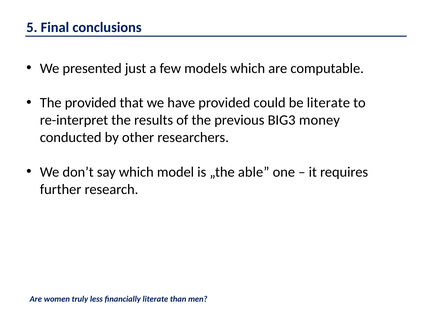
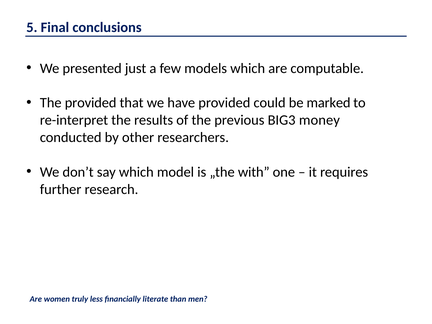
be literate: literate -> marked
able: able -> with
